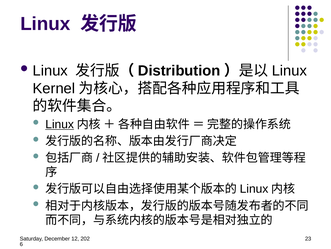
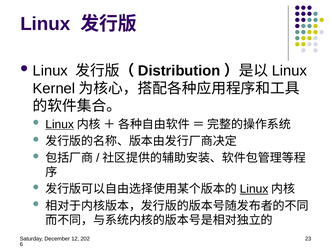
Linux at (254, 188) underline: none -> present
